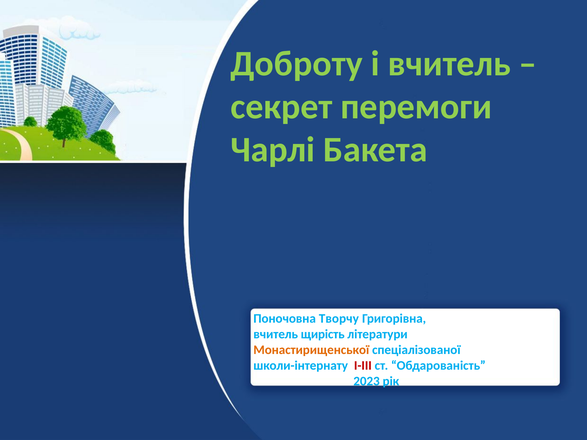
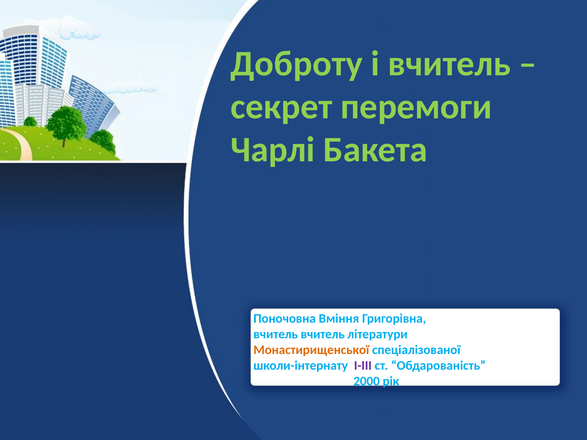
Творчу: Творчу -> Вміння
вчитель щирість: щирість -> вчитель
І-ІІІ colour: red -> purple
2023: 2023 -> 2000
